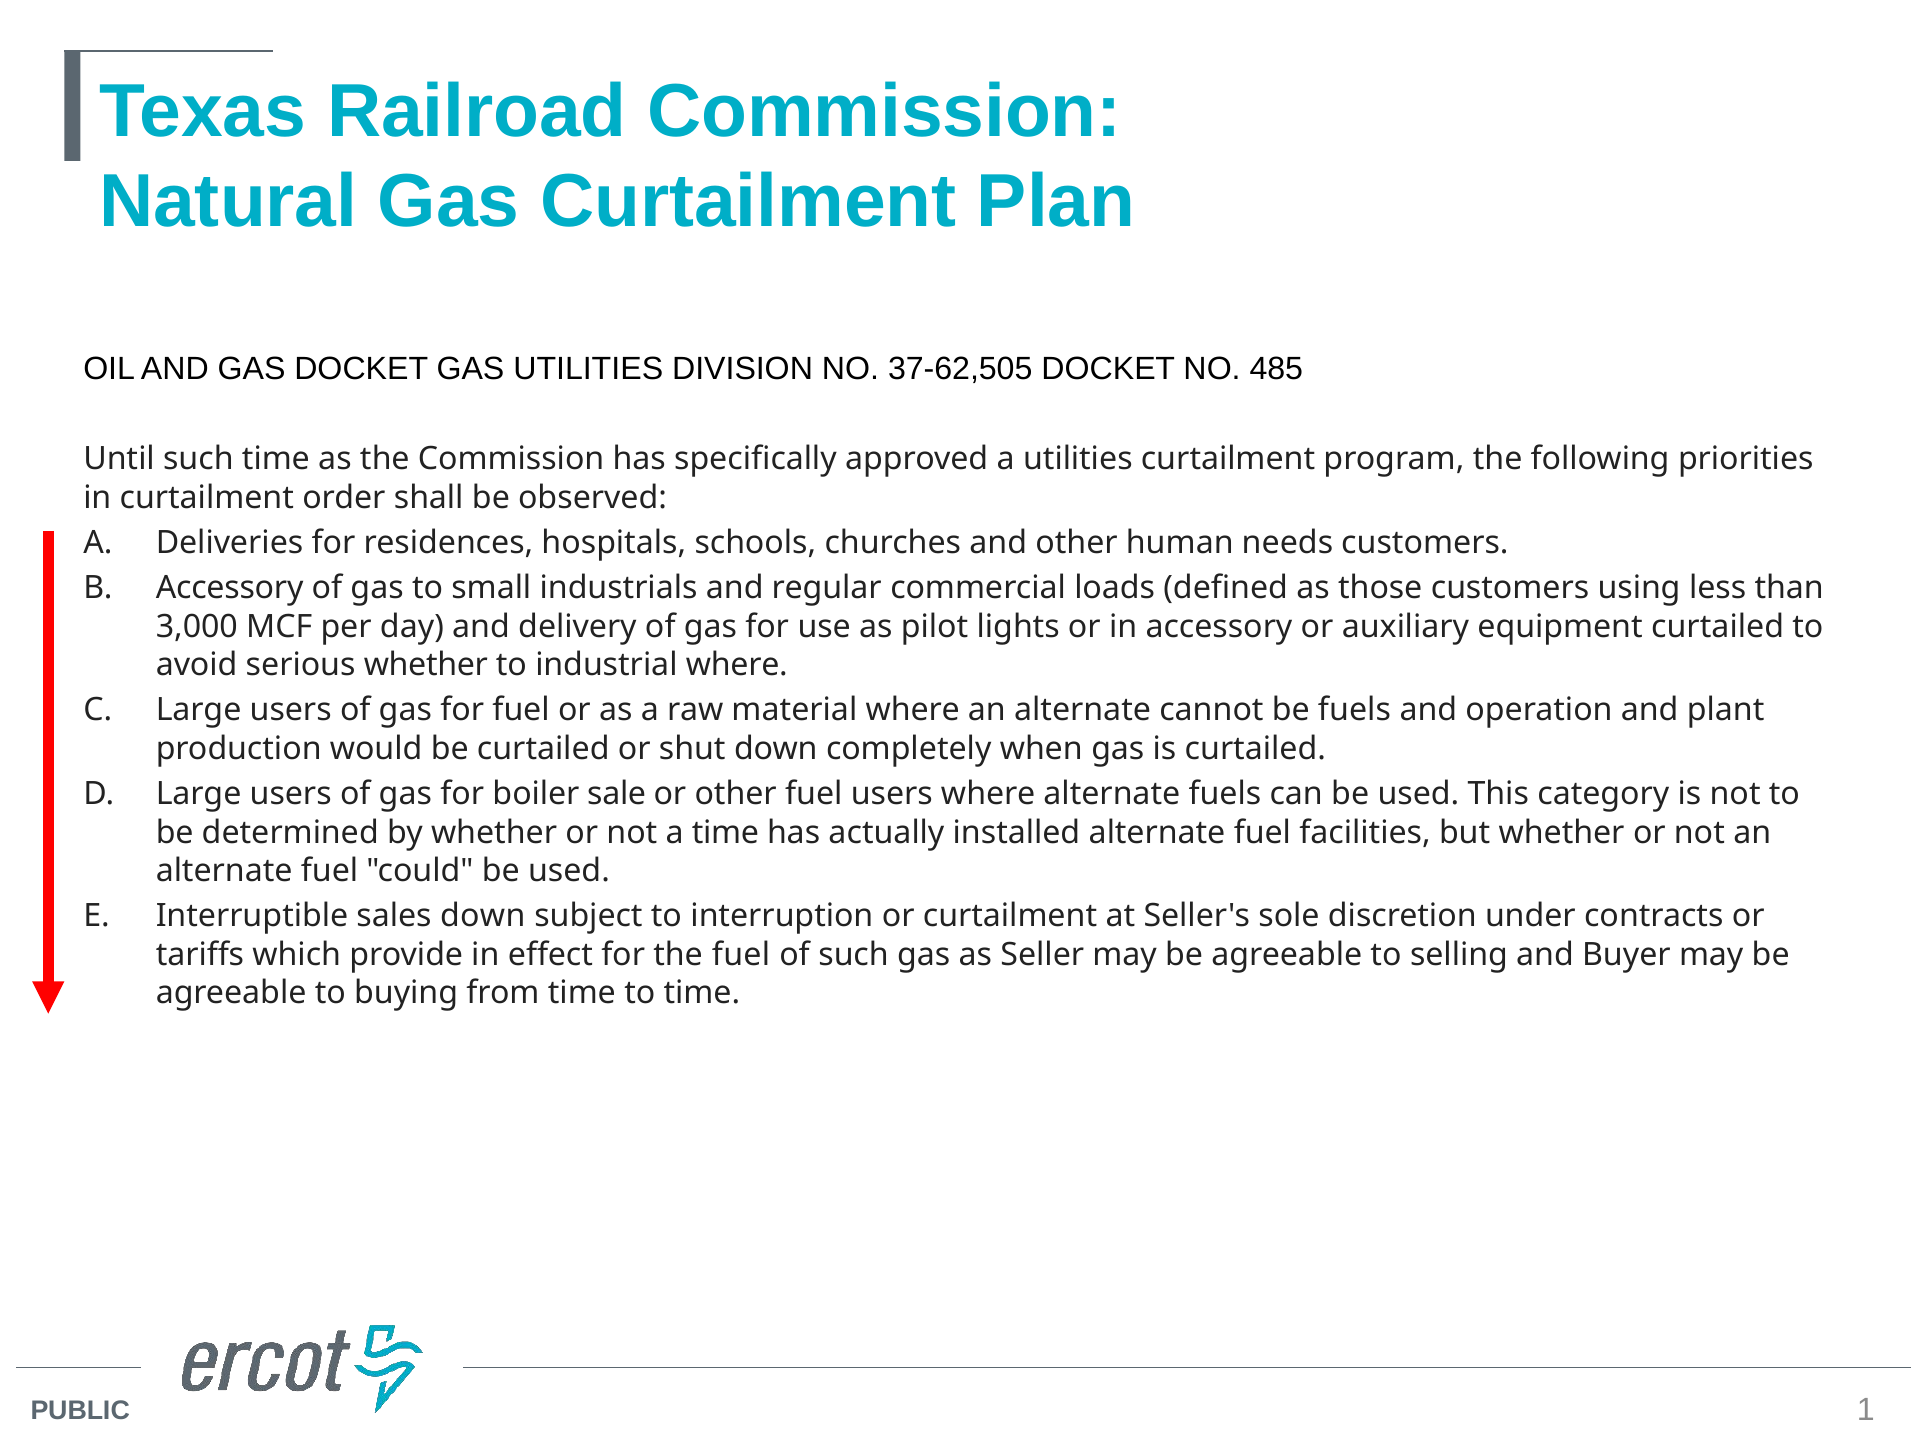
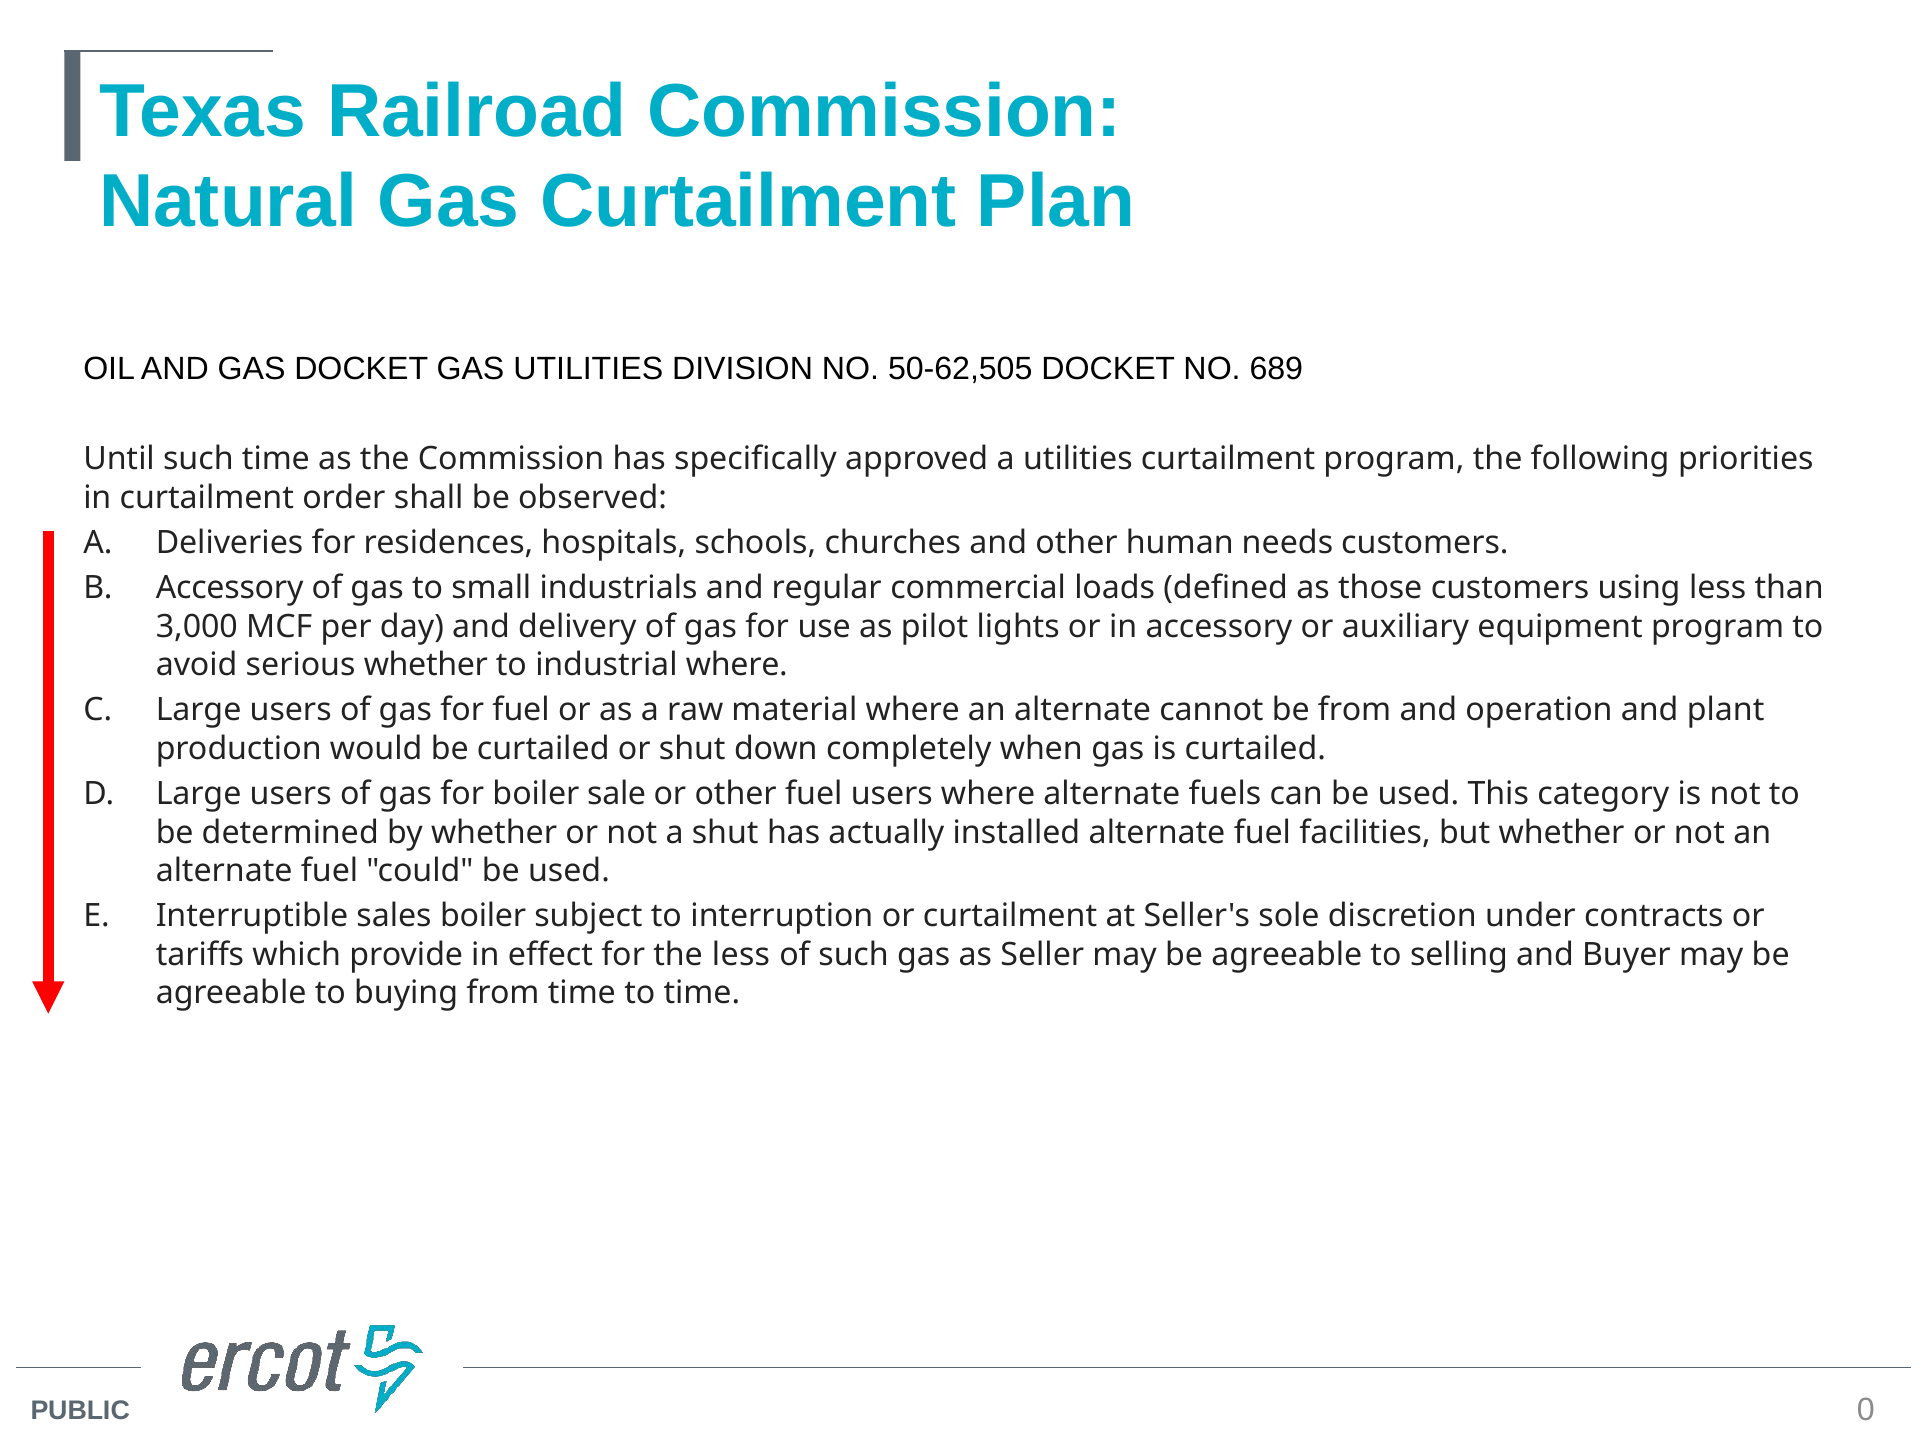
37-62,505: 37-62,505 -> 50-62,505
485: 485 -> 689
equipment curtailed: curtailed -> program
be fuels: fuels -> from
a time: time -> shut
sales down: down -> boiler
the fuel: fuel -> less
1: 1 -> 0
